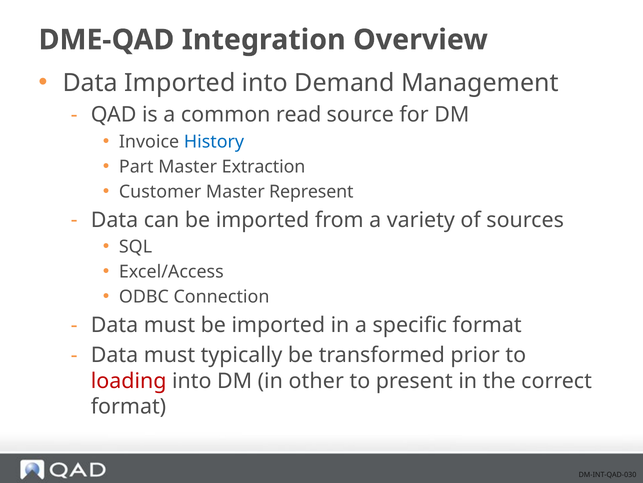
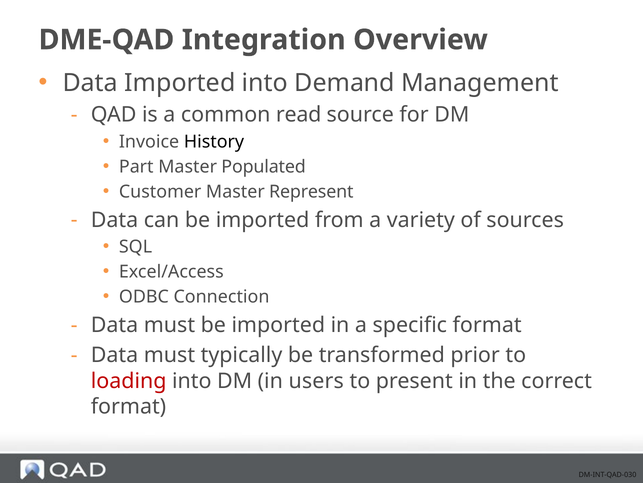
History colour: blue -> black
Extraction: Extraction -> Populated
other: other -> users
